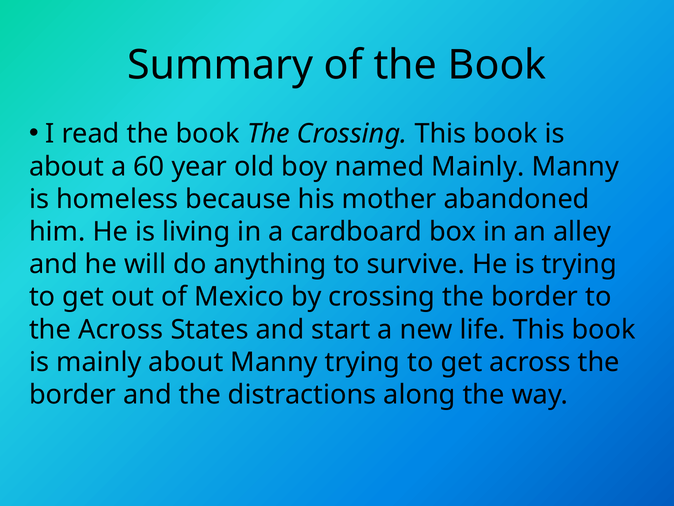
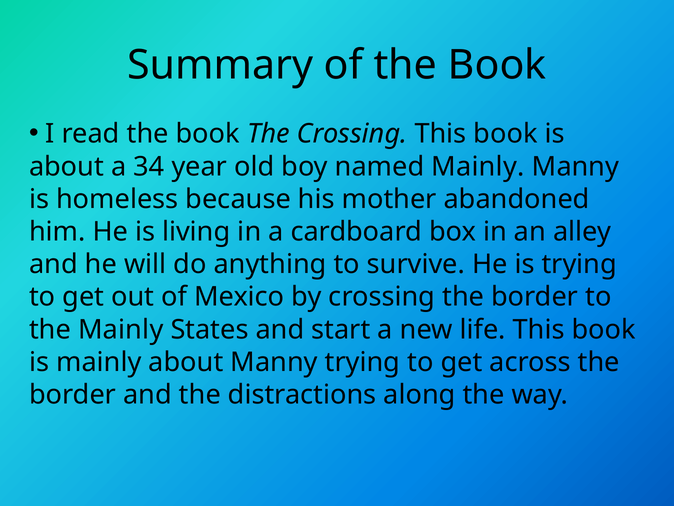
60: 60 -> 34
the Across: Across -> Mainly
